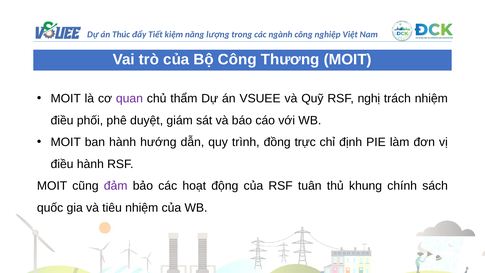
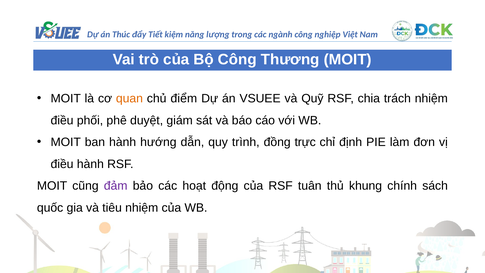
quan colour: purple -> orange
thẩm: thẩm -> điểm
nghị: nghị -> chia
